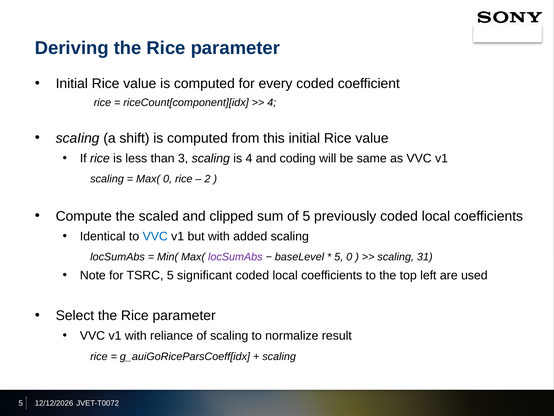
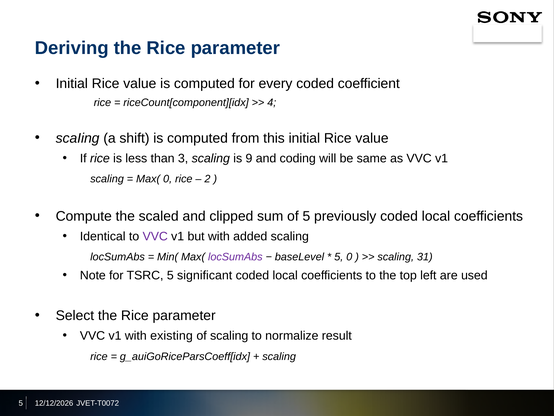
is 4: 4 -> 9
VVC at (155, 236) colour: blue -> purple
reliance: reliance -> existing
